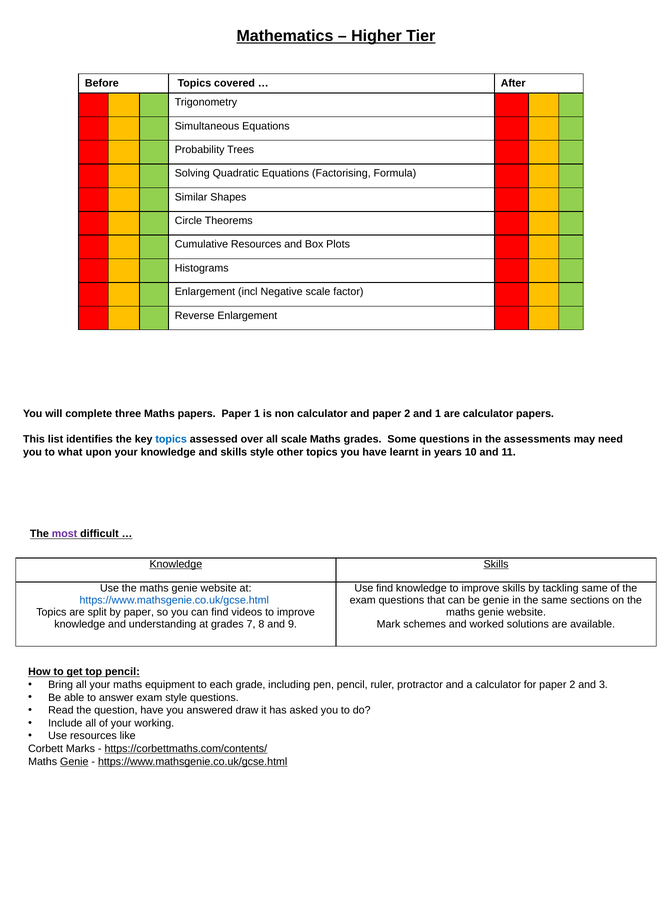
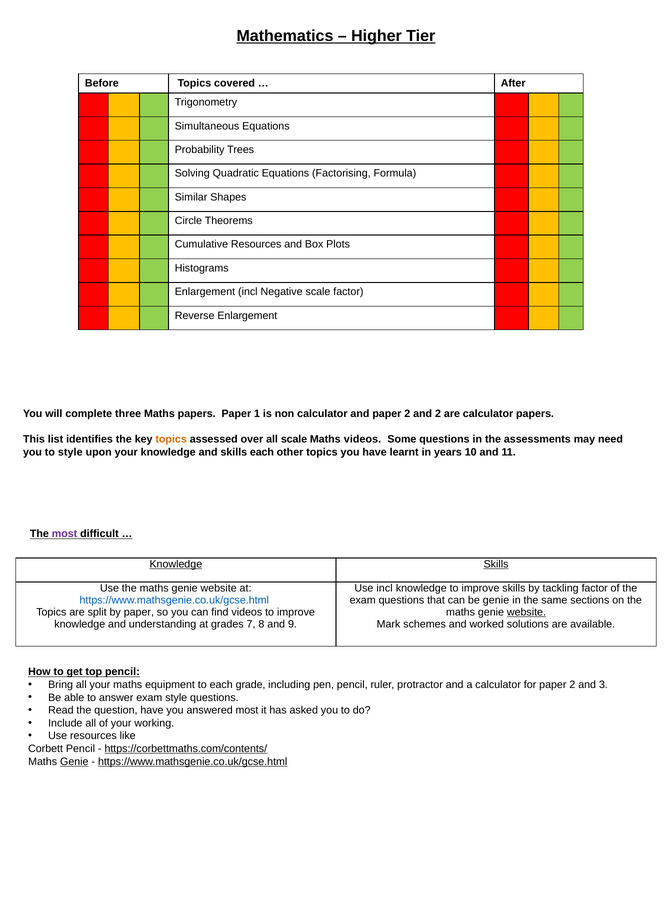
and 1: 1 -> 2
topics at (171, 439) colour: blue -> orange
Maths grades: grades -> videos
to what: what -> style
skills style: style -> each
Use find: find -> incl
tackling same: same -> factor
website at (526, 611) underline: none -> present
answered draw: draw -> most
Corbett Marks: Marks -> Pencil
